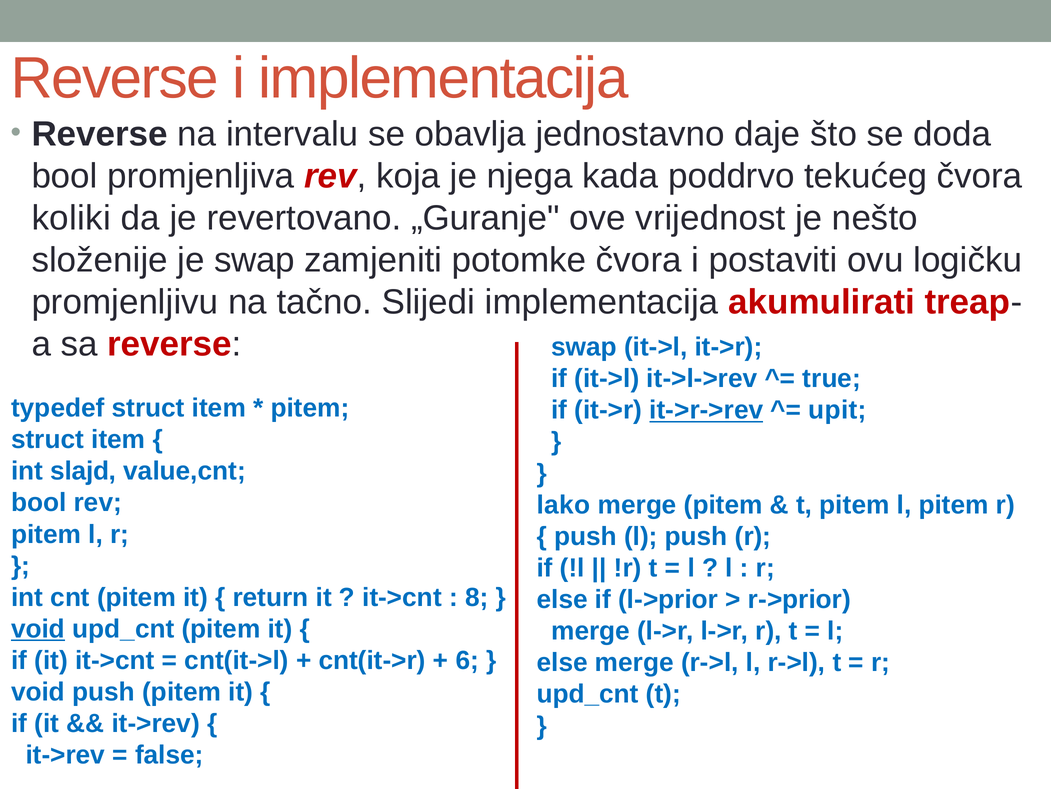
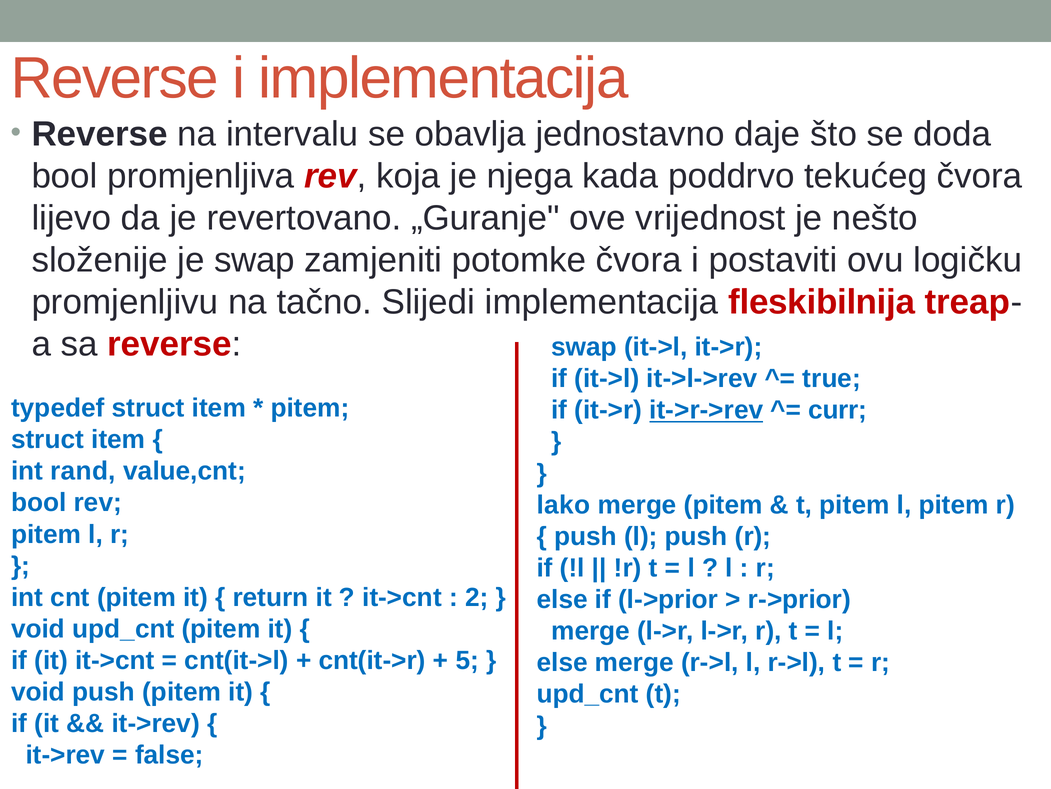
koliki: koliki -> lijevo
akumulirati: akumulirati -> fleskibilnija
upit: upit -> curr
slajd: slajd -> rand
8: 8 -> 2
void at (38, 628) underline: present -> none
6: 6 -> 5
